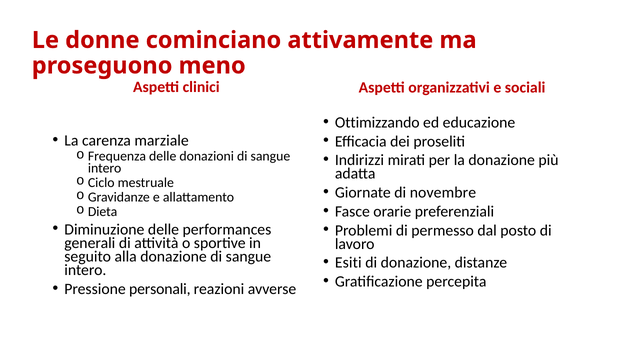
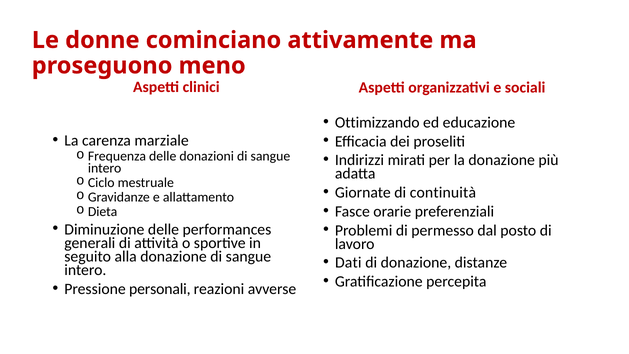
novembre: novembre -> continuità
Esiti: Esiti -> Dati
